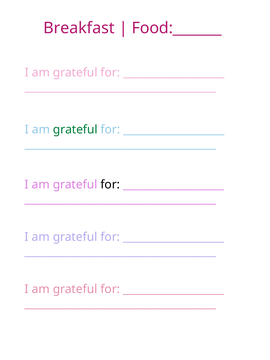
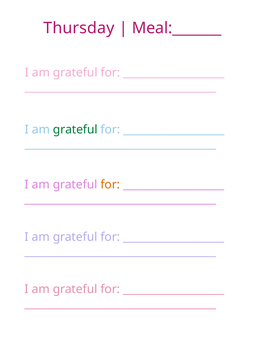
Breakfast: Breakfast -> Thursday
Food:_______: Food:_______ -> Meal:_______
for at (110, 185) colour: black -> orange
